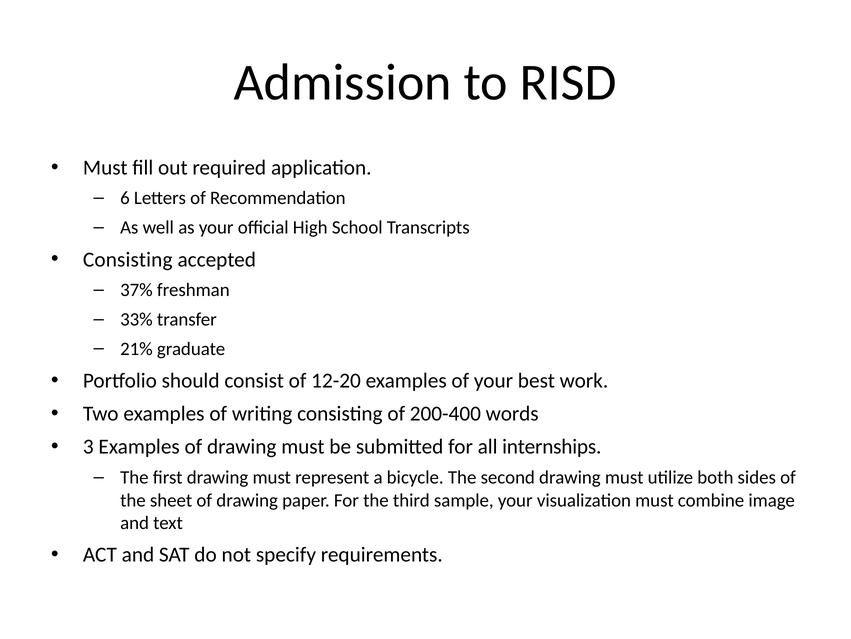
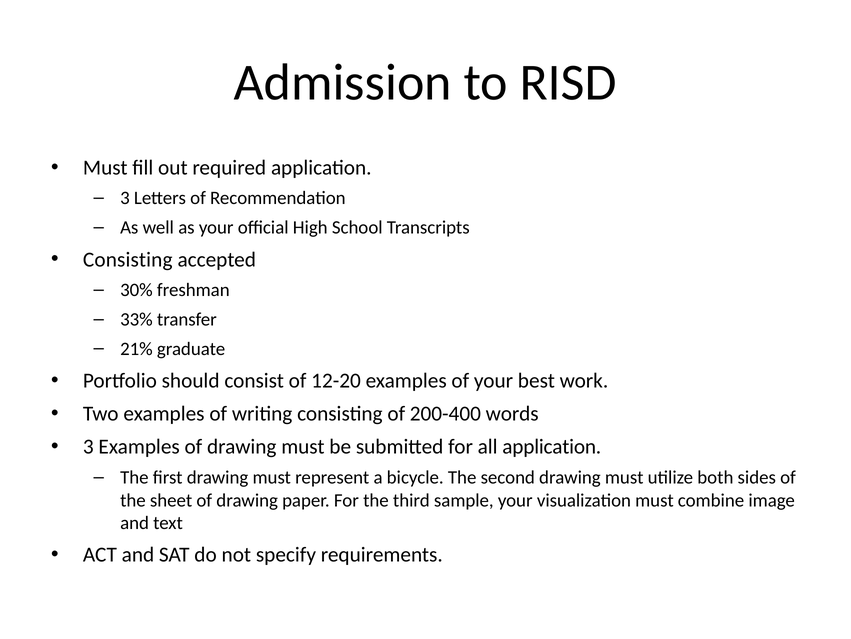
6 at (125, 198): 6 -> 3
37%: 37% -> 30%
all internships: internships -> application
